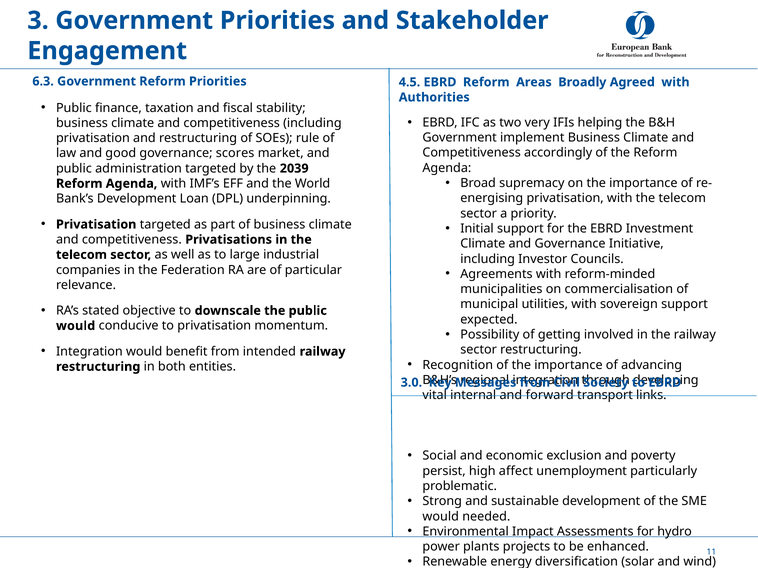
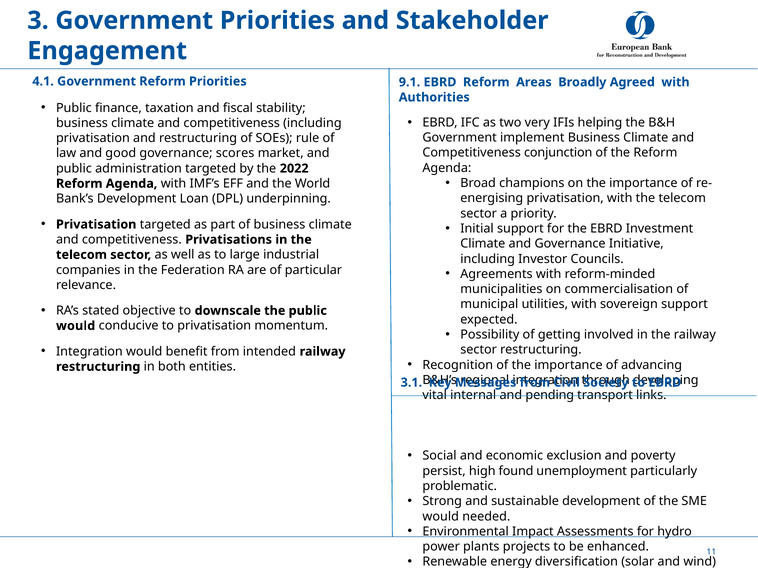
6.3: 6.3 -> 4.1
4.5: 4.5 -> 9.1
accordingly: accordingly -> conjunction
2039: 2039 -> 2022
supremacy: supremacy -> champions
3.0: 3.0 -> 3.1
forward: forward -> pending
affect: affect -> found
